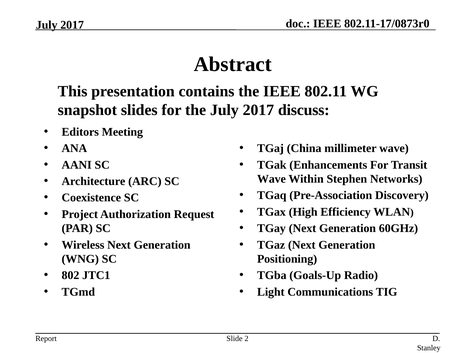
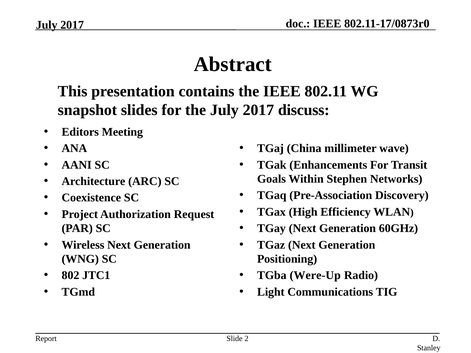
Wave at (271, 179): Wave -> Goals
Goals-Up: Goals-Up -> Were-Up
